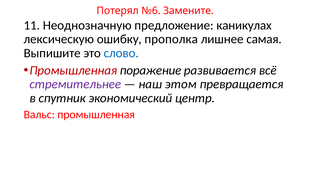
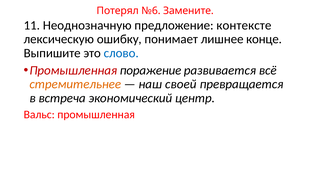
каникулах: каникулах -> контексте
прополка: прополка -> понимает
самая: самая -> конце
стремительнее colour: purple -> orange
этом: этом -> своей
спутник: спутник -> встреча
